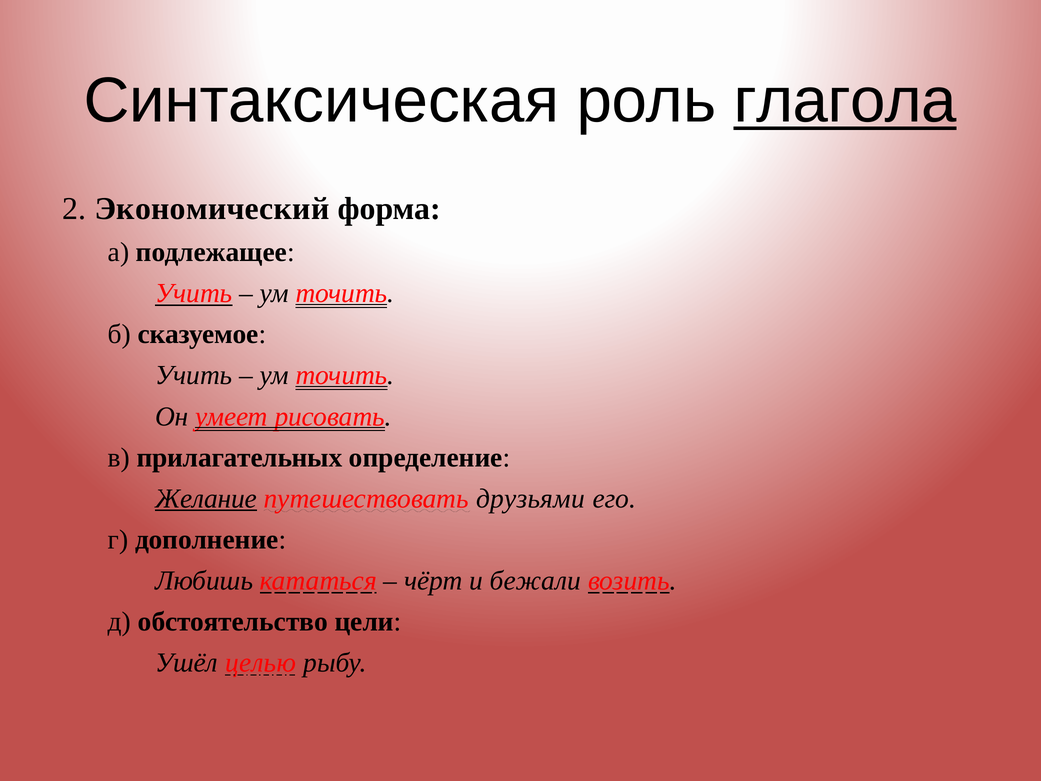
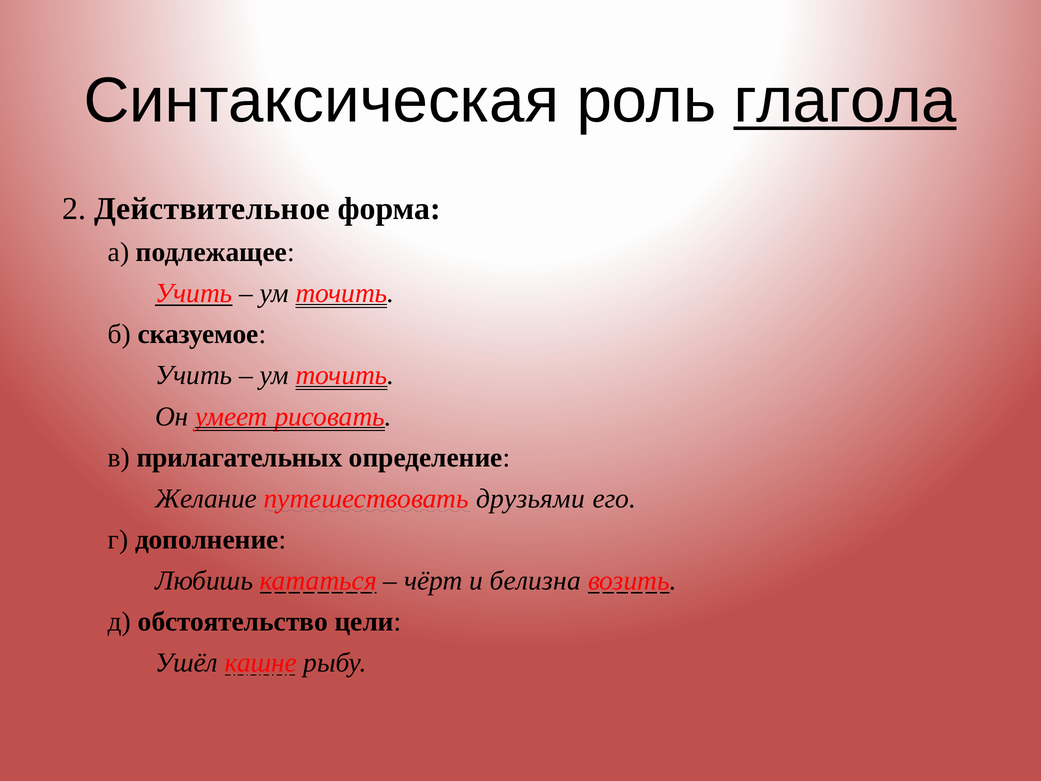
Экономический: Экономический -> Действительное
Желание underline: present -> none
бежали: бежали -> белизна
целью: целью -> кашне
